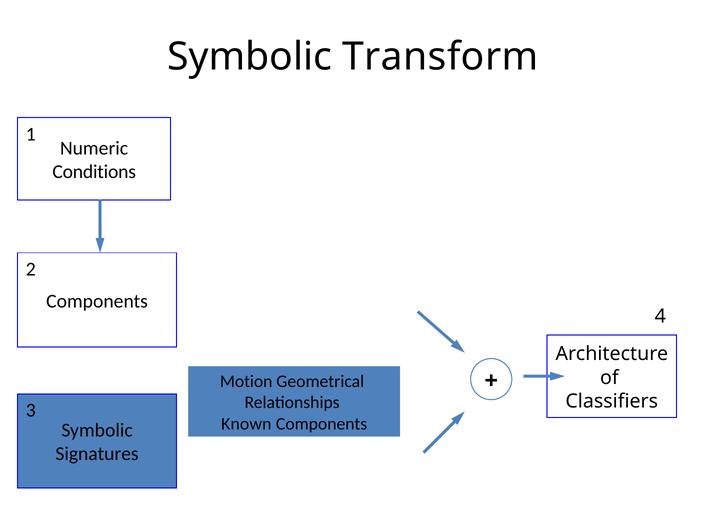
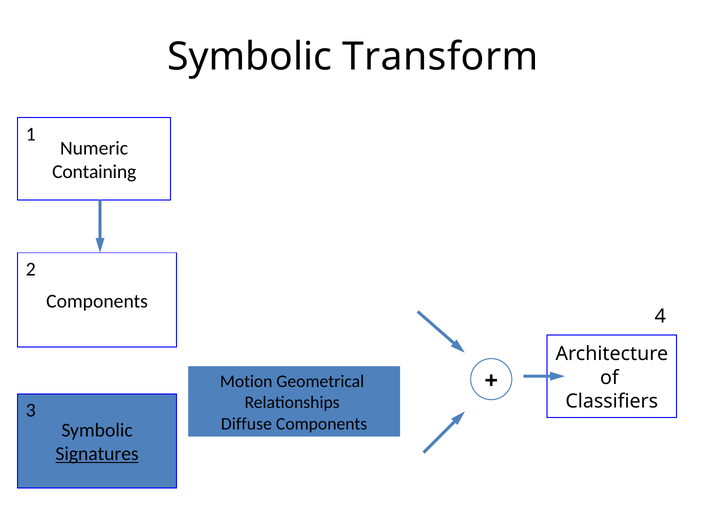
Conditions: Conditions -> Containing
Known: Known -> Diffuse
Signatures underline: none -> present
